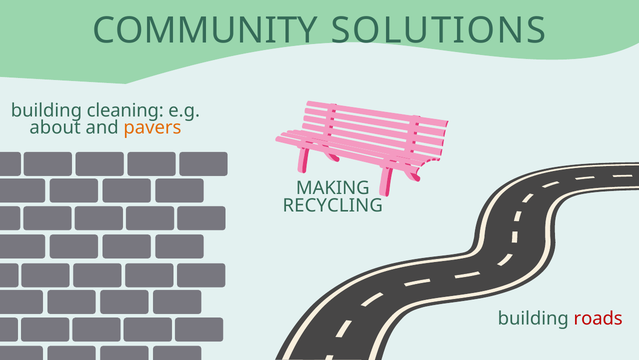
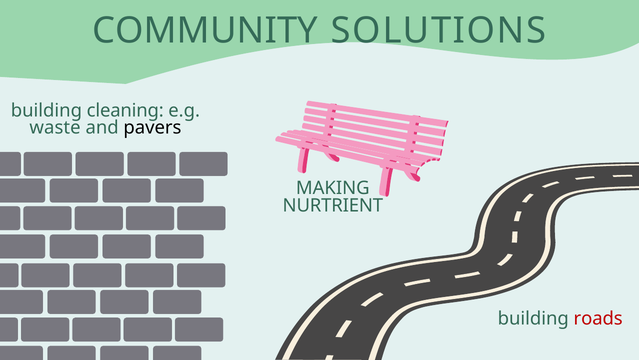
about: about -> waste
pavers colour: orange -> black
RECYCLING: RECYCLING -> NURTRIENT
